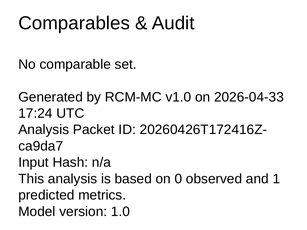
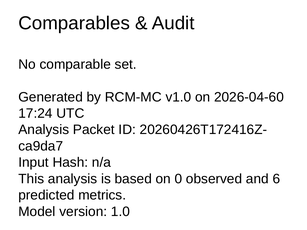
2026-04-33: 2026-04-33 -> 2026-04-60
1: 1 -> 6
